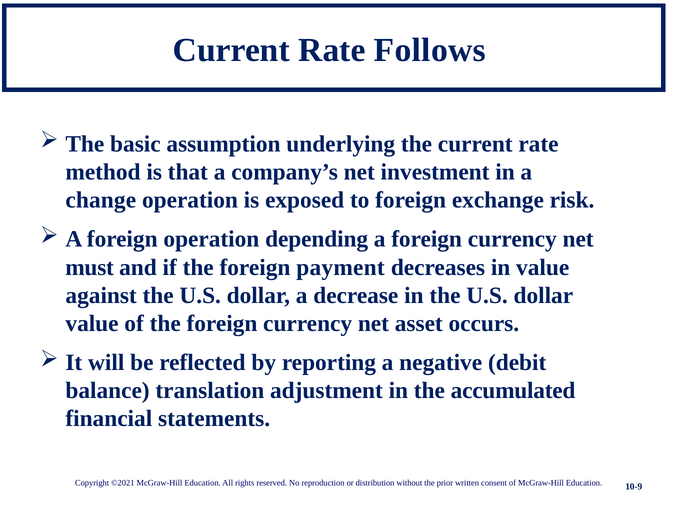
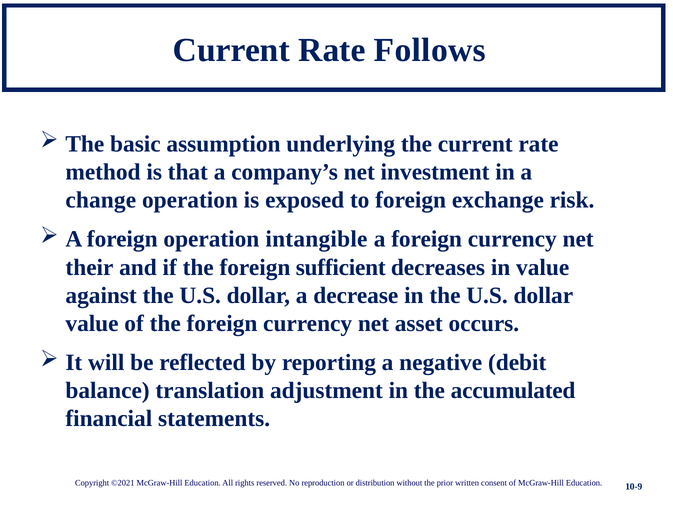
depending: depending -> intangible
must: must -> their
payment: payment -> sufficient
